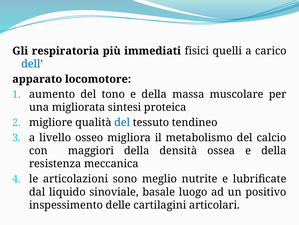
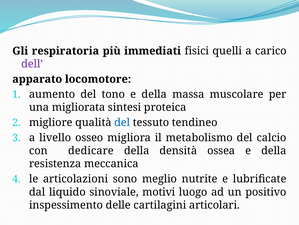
dell colour: blue -> purple
maggiori: maggiori -> dedicare
basale: basale -> motivi
